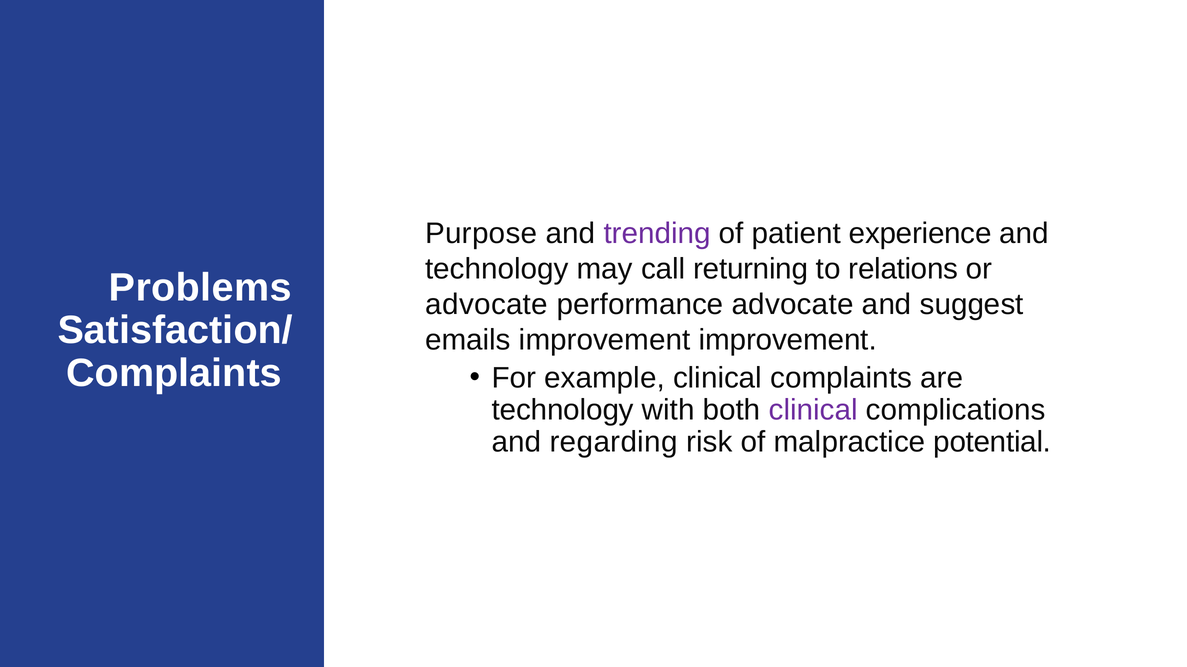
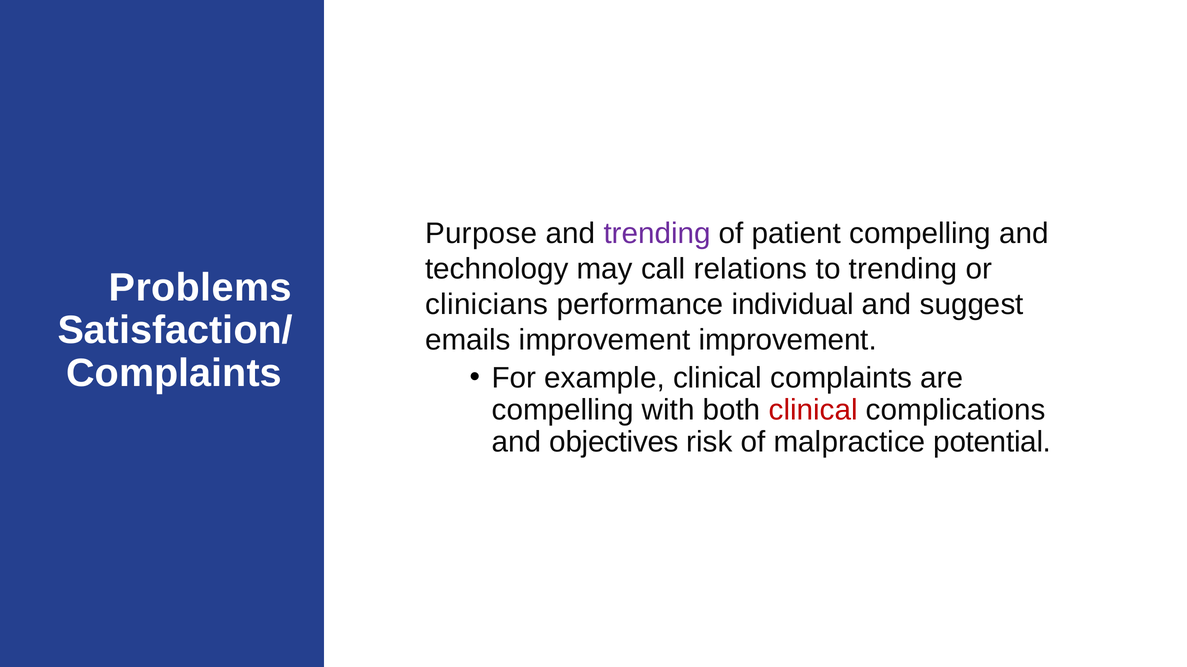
patient experience: experience -> compelling
returning: returning -> relations
to relations: relations -> trending
advocate at (487, 305): advocate -> clinicians
performance advocate: advocate -> individual
technology at (563, 410): technology -> compelling
clinical at (813, 410) colour: purple -> red
regarding: regarding -> objectives
